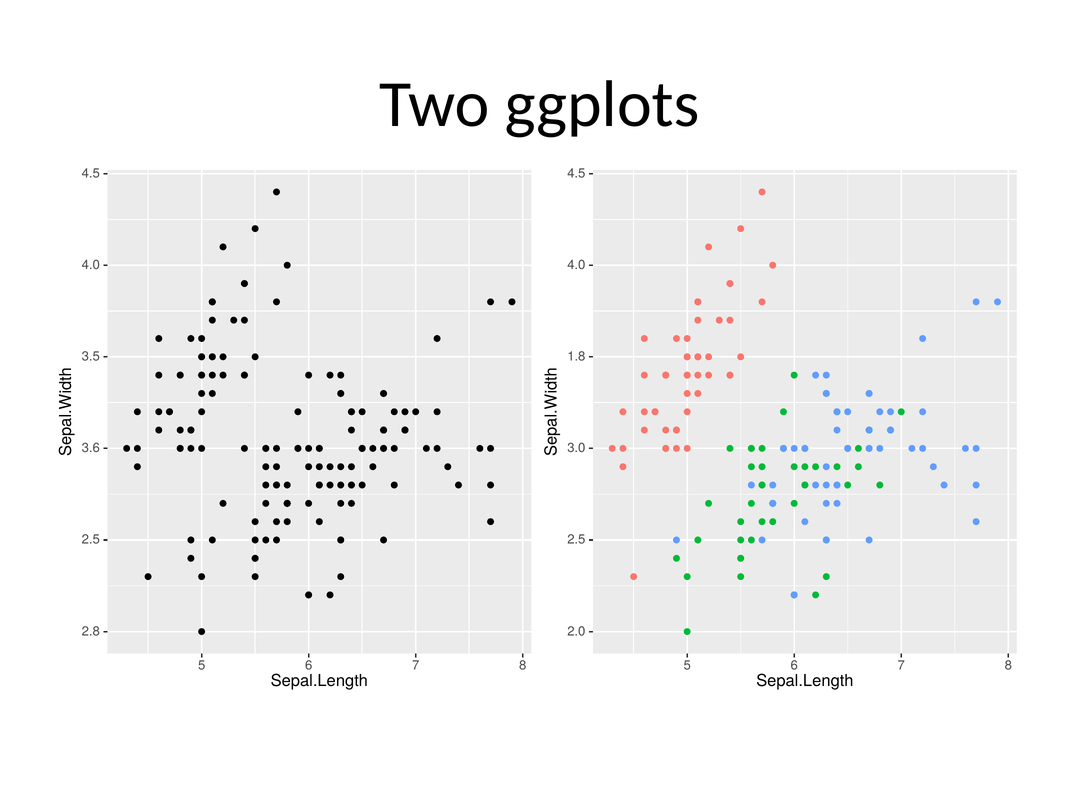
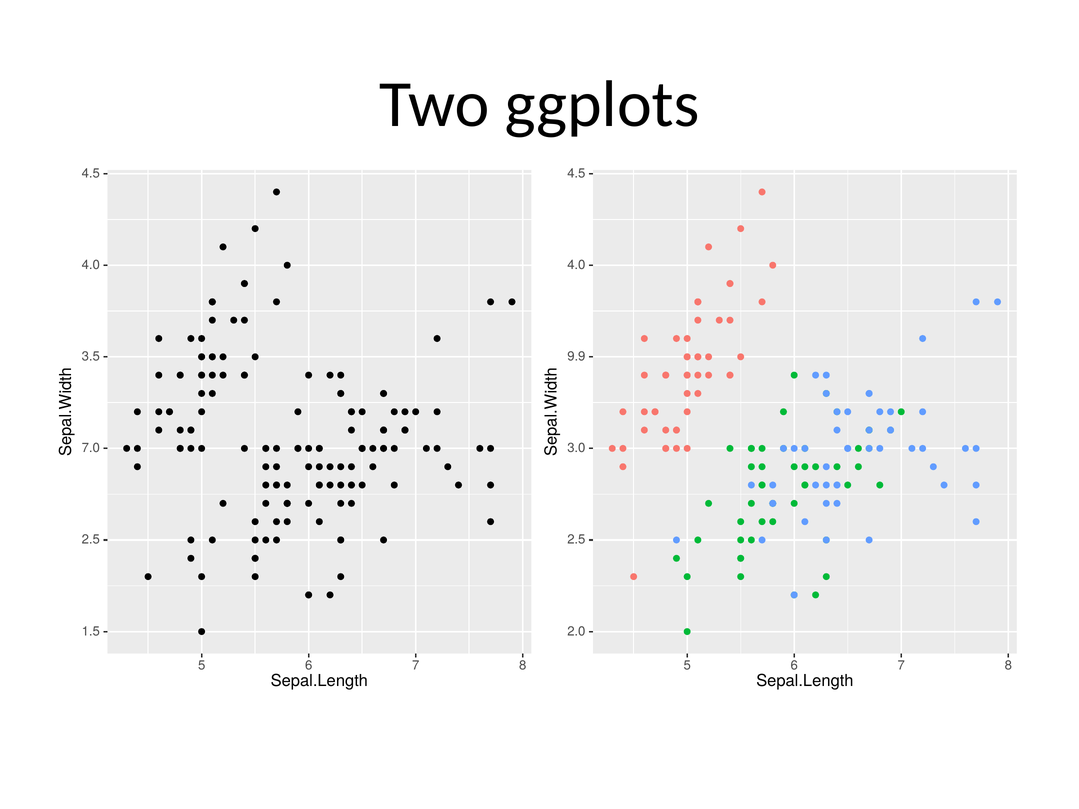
1.8: 1.8 -> 9.9
3.6: 3.6 -> 7.0
2.8: 2.8 -> 1.5
